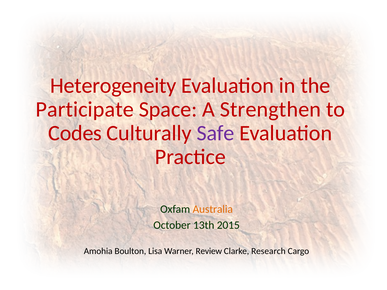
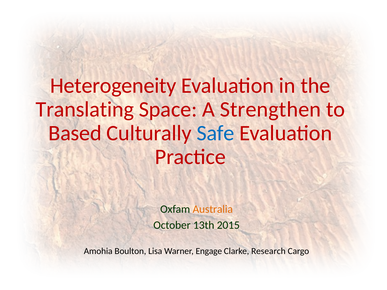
Participate: Participate -> Translating
Codes: Codes -> Based
Safe colour: purple -> blue
Review: Review -> Engage
